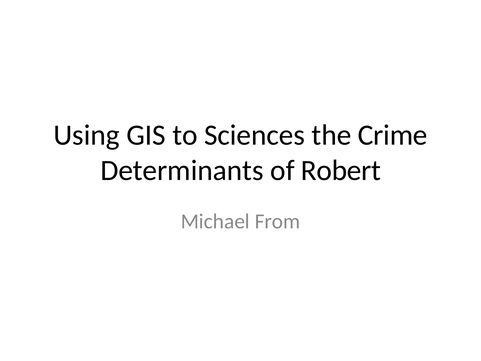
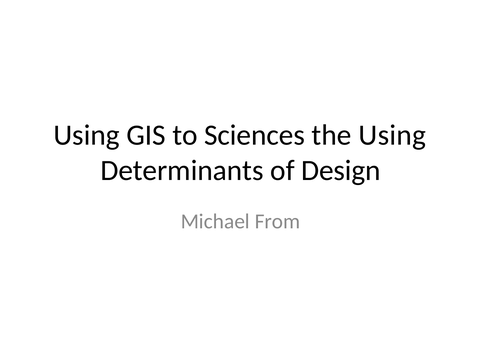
the Crime: Crime -> Using
Robert: Robert -> Design
